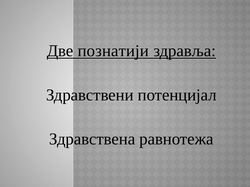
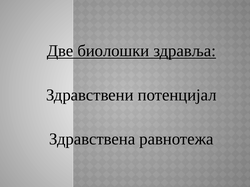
познатији: познатији -> биолошки
